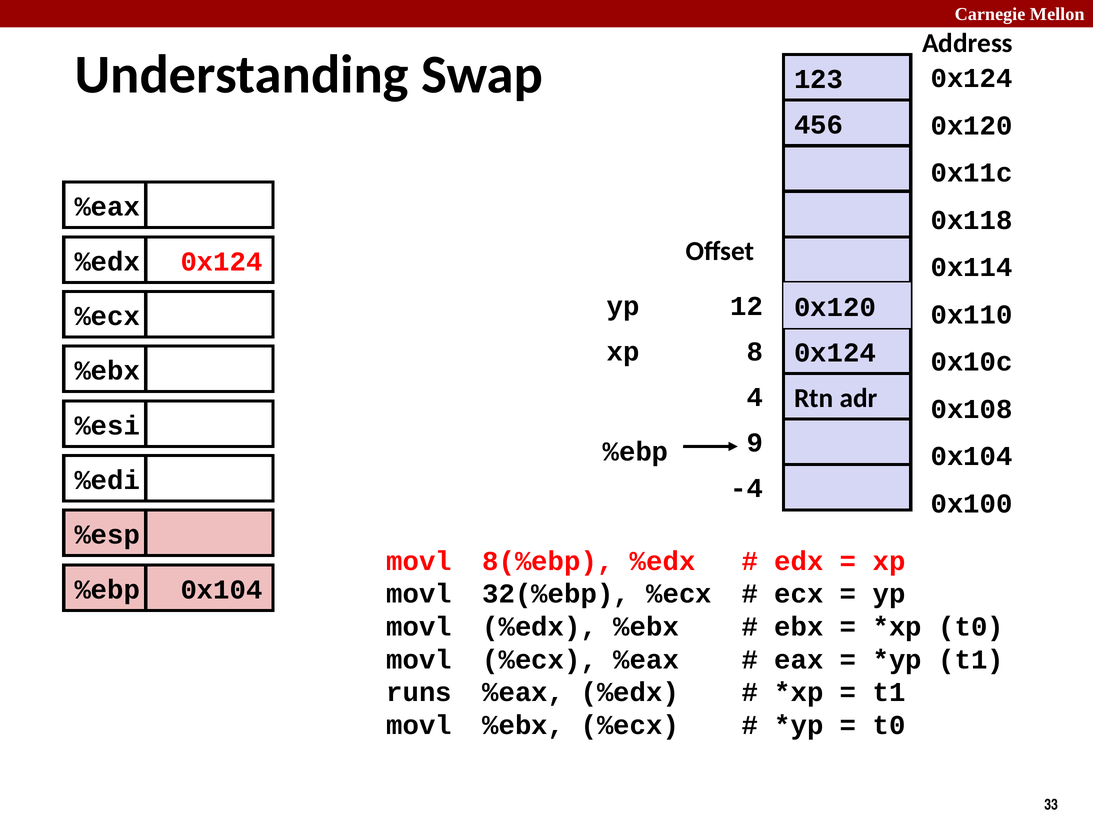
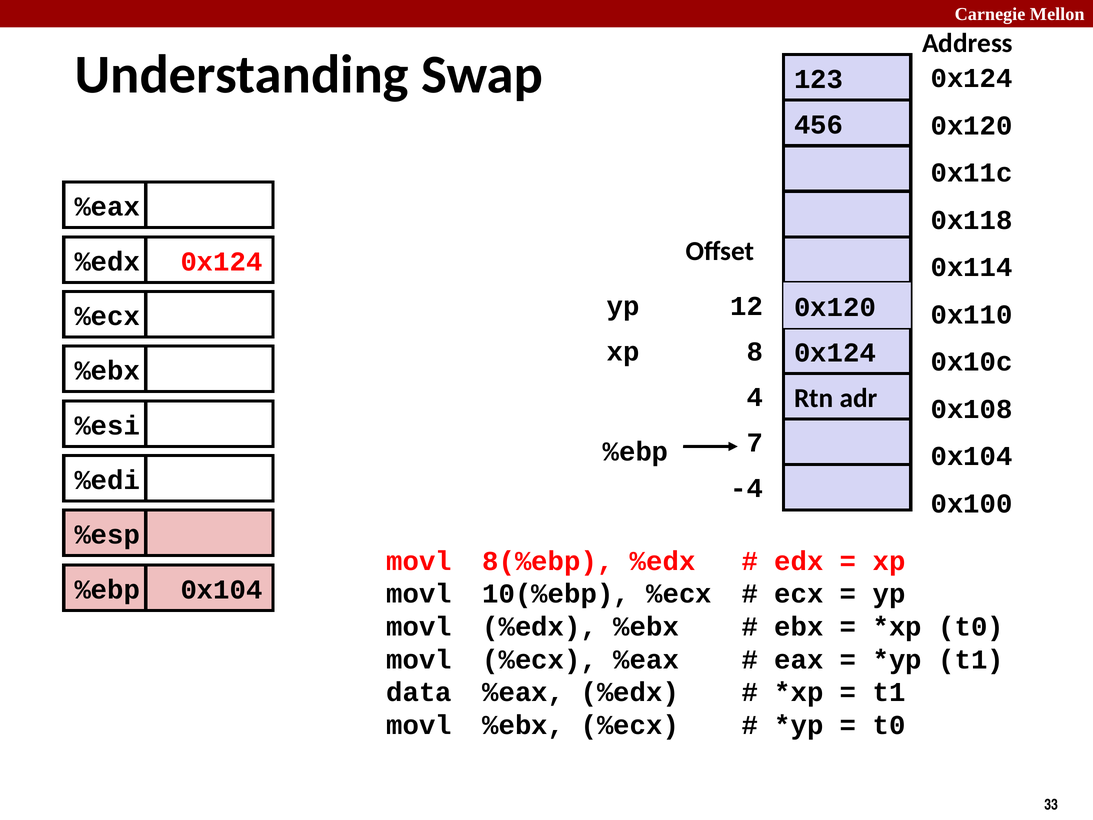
9: 9 -> 7
32(%ebp: 32(%ebp -> 10(%ebp
runs: runs -> data
